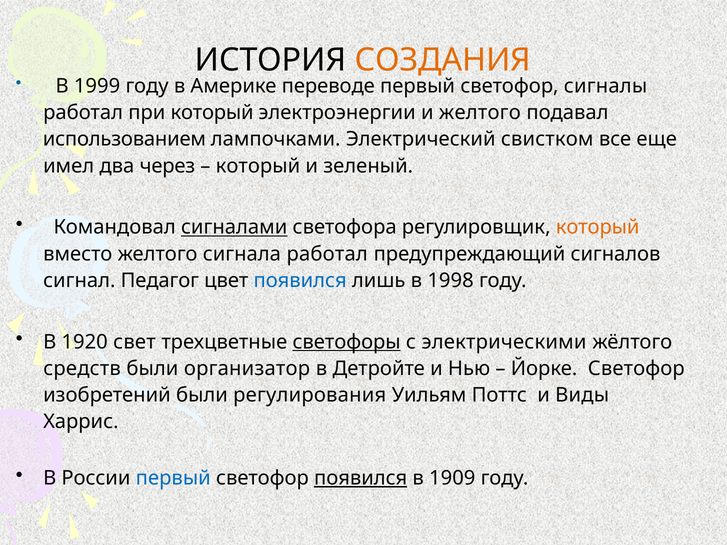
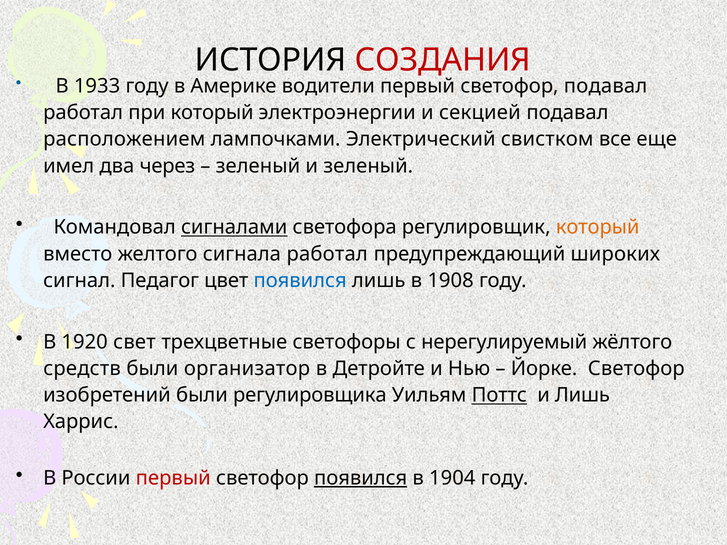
СОЗДАНИЯ colour: orange -> red
1999: 1999 -> 1933
переводе: переводе -> водители
светофор сигналы: сигналы -> подавал
и желтого: желтого -> секцией
использованием: использованием -> расположением
который at (258, 166): который -> зеленый
сигналов: сигналов -> широких
1998: 1998 -> 1908
светофоры underline: present -> none
электрическими: электрическими -> нерегулируемый
регулирования: регулирования -> регулировщика
Поттс underline: none -> present
и Виды: Виды -> Лишь
первый at (173, 478) colour: blue -> red
1909: 1909 -> 1904
